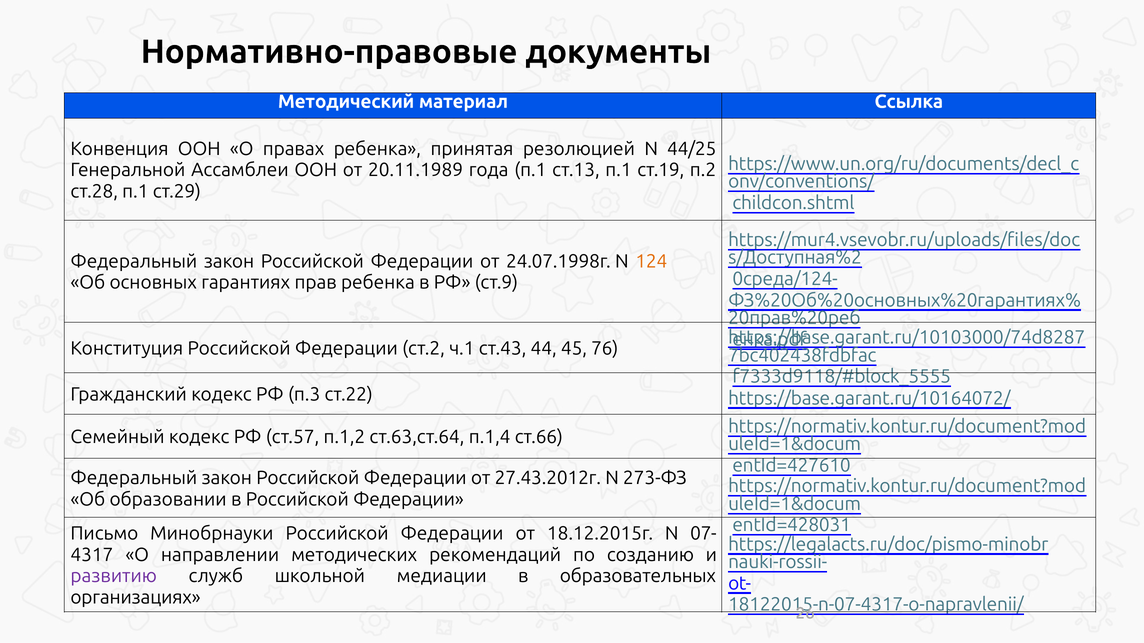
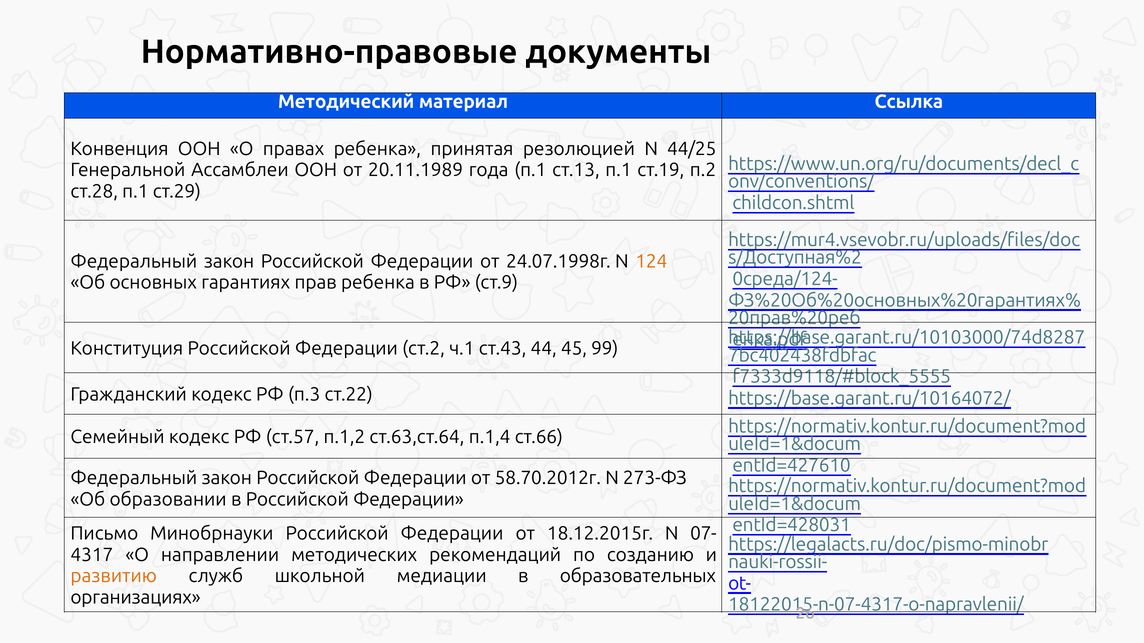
76: 76 -> 99
27.43.2012г: 27.43.2012г -> 58.70.2012г
развитию colour: purple -> orange
